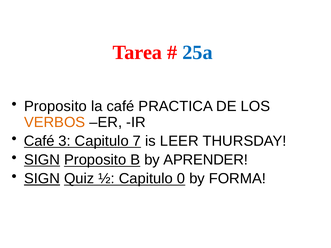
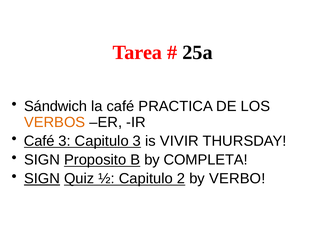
25a colour: blue -> black
Proposito at (55, 106): Proposito -> Sándwich
Capitulo 7: 7 -> 3
LEER: LEER -> VIVIR
SIGN at (42, 160) underline: present -> none
APRENDER: APRENDER -> COMPLETA
0: 0 -> 2
FORMA: FORMA -> VERBO
